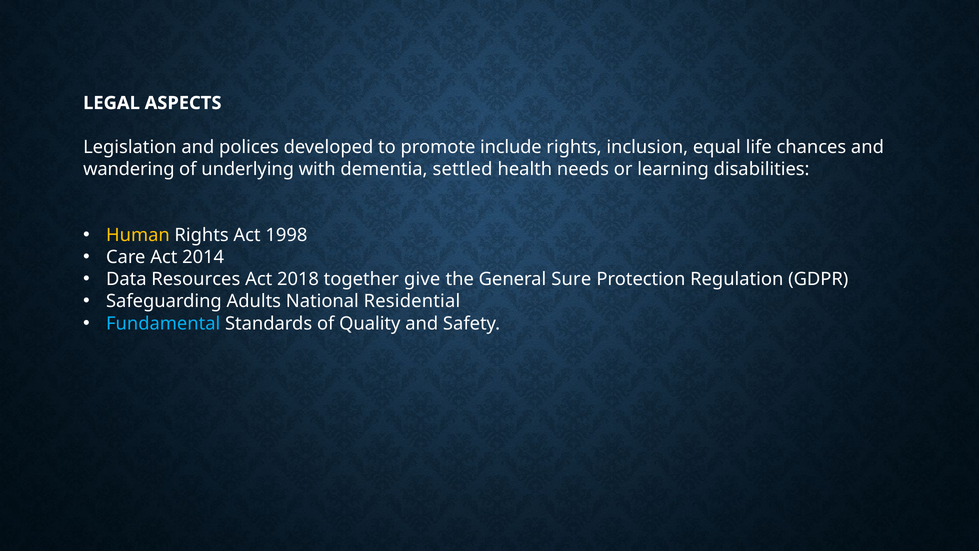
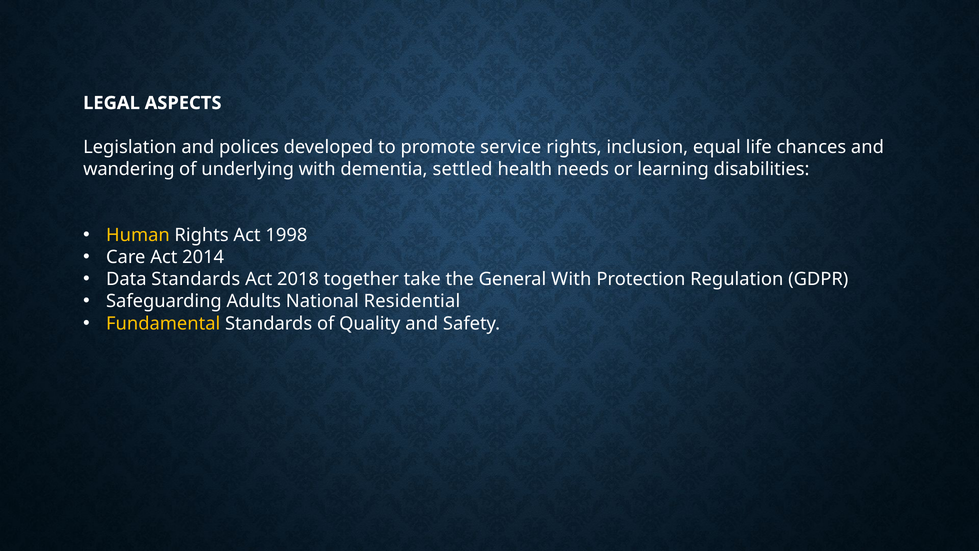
include: include -> service
Data Resources: Resources -> Standards
give: give -> take
General Sure: Sure -> With
Fundamental colour: light blue -> yellow
